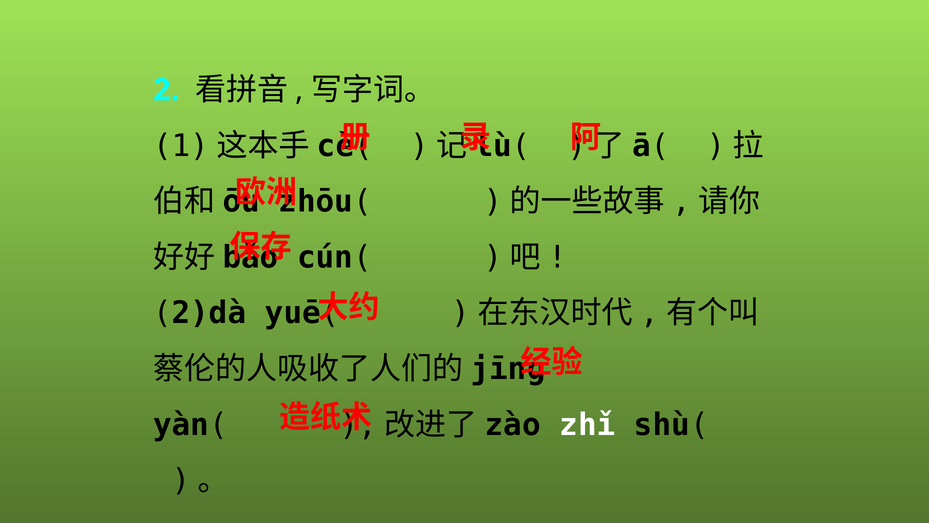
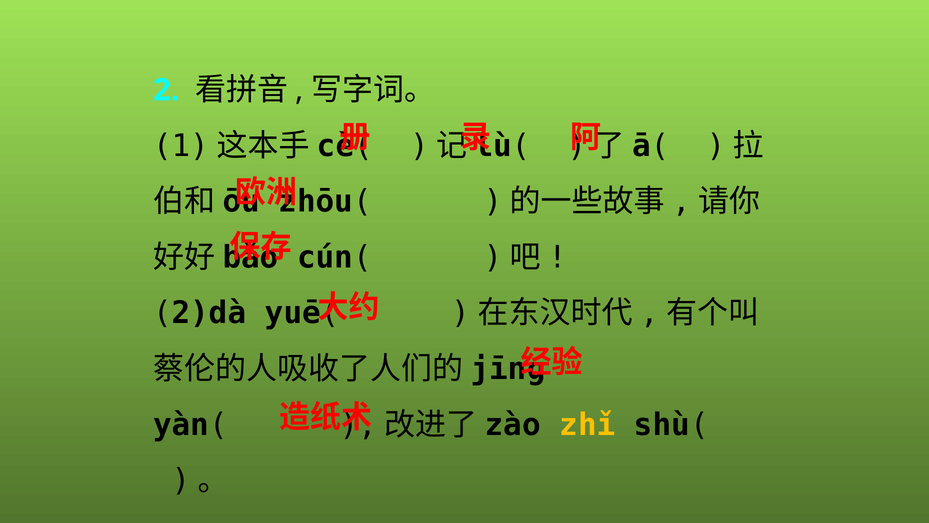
zhǐ colour: white -> yellow
